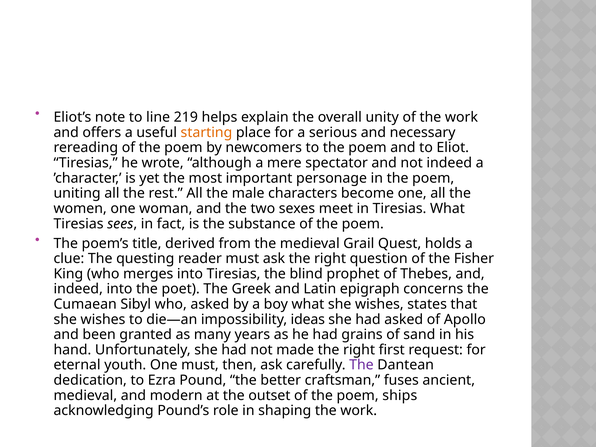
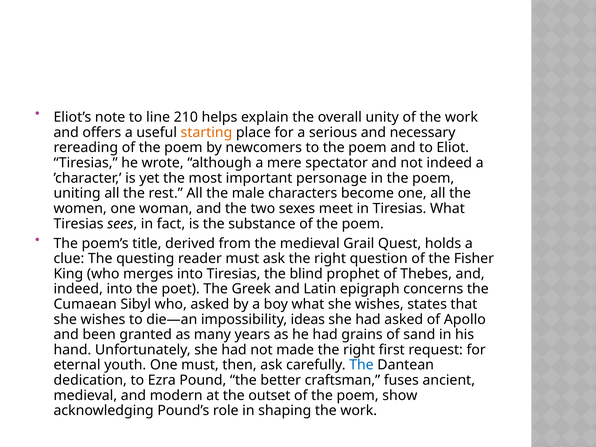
219: 219 -> 210
The at (361, 365) colour: purple -> blue
ships: ships -> show
